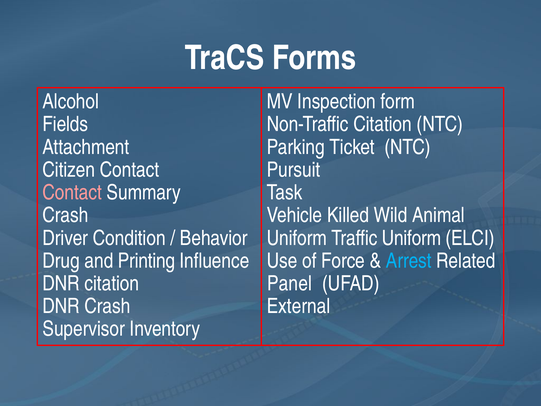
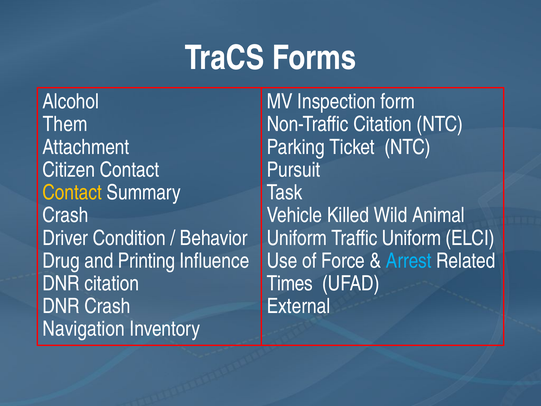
Fields: Fields -> Them
Contact at (72, 192) colour: pink -> yellow
Panel: Panel -> Times
Supervisor: Supervisor -> Navigation
